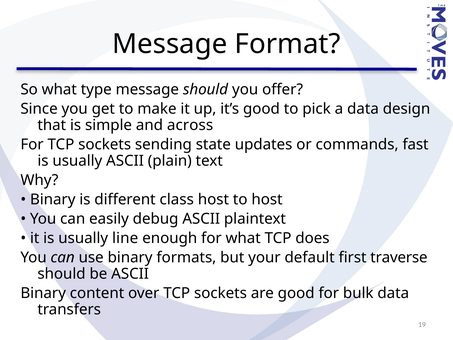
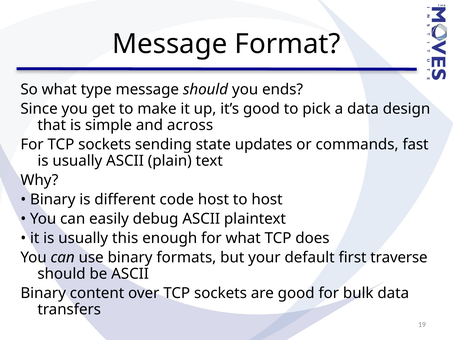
offer: offer -> ends
class: class -> code
line: line -> this
